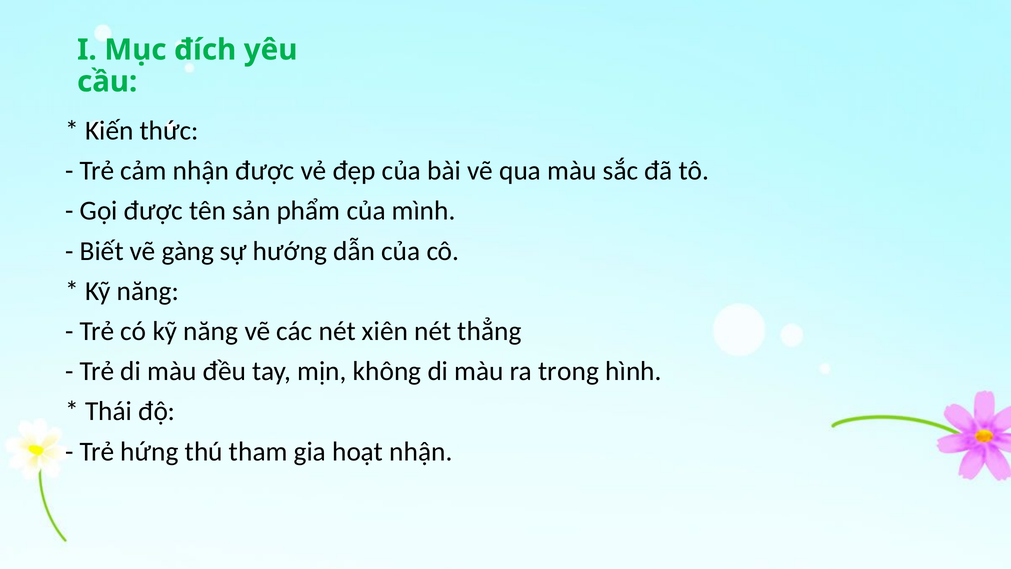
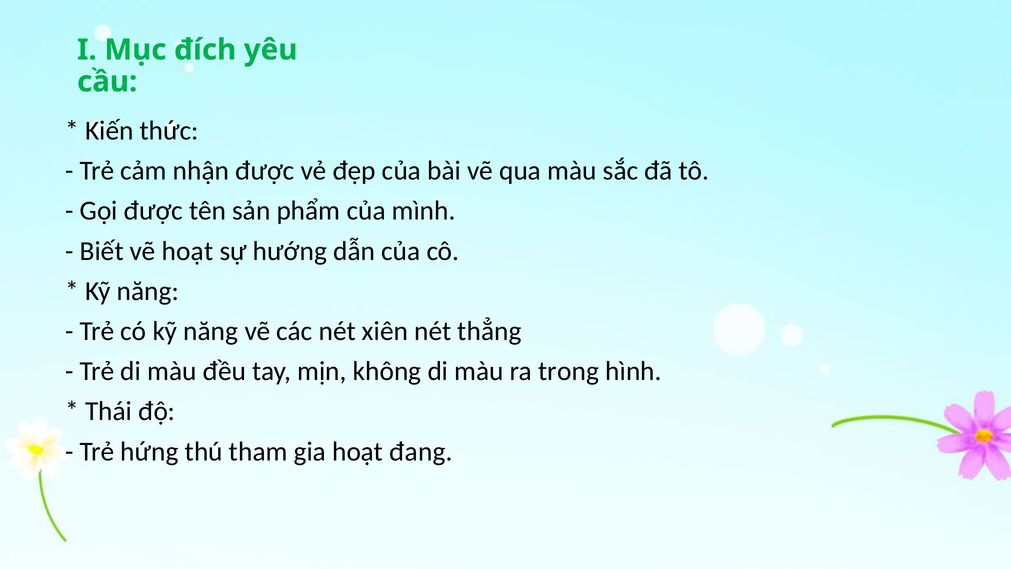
vẽ gàng: gàng -> hoạt
hoạt nhận: nhận -> đang
